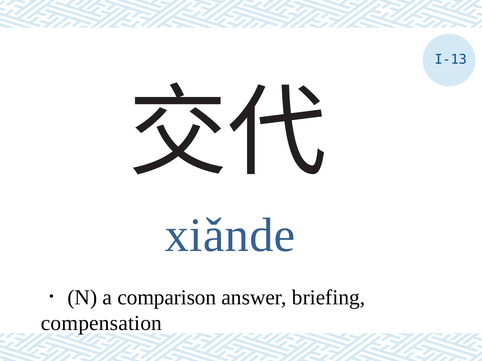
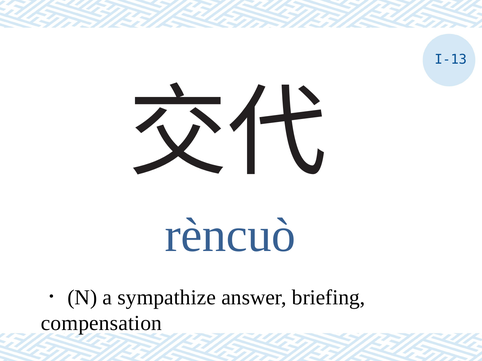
xiǎnde: xiǎnde -> rèncuò
comparison: comparison -> sympathize
